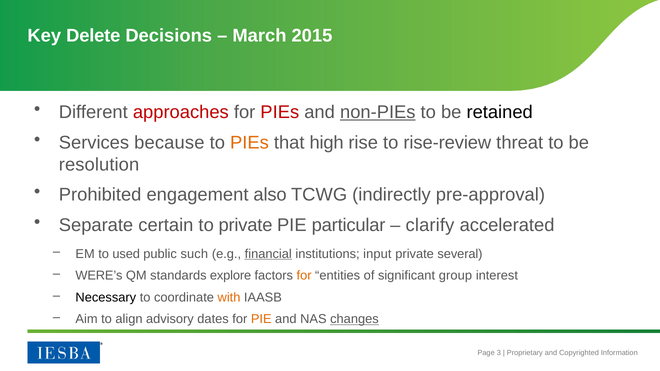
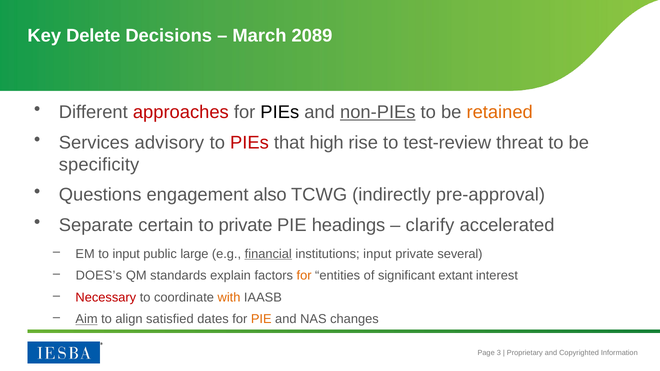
2015: 2015 -> 2089
PIEs at (280, 112) colour: red -> black
retained colour: black -> orange
because: because -> advisory
PIEs at (249, 143) colour: orange -> red
rise-review: rise-review -> test-review
resolution: resolution -> specificity
Prohibited: Prohibited -> Questions
particular: particular -> headings
to used: used -> input
such: such -> large
WERE’s: WERE’s -> DOES’s
explore: explore -> explain
group: group -> extant
Necessary colour: black -> red
Aim underline: none -> present
advisory: advisory -> satisfied
changes underline: present -> none
